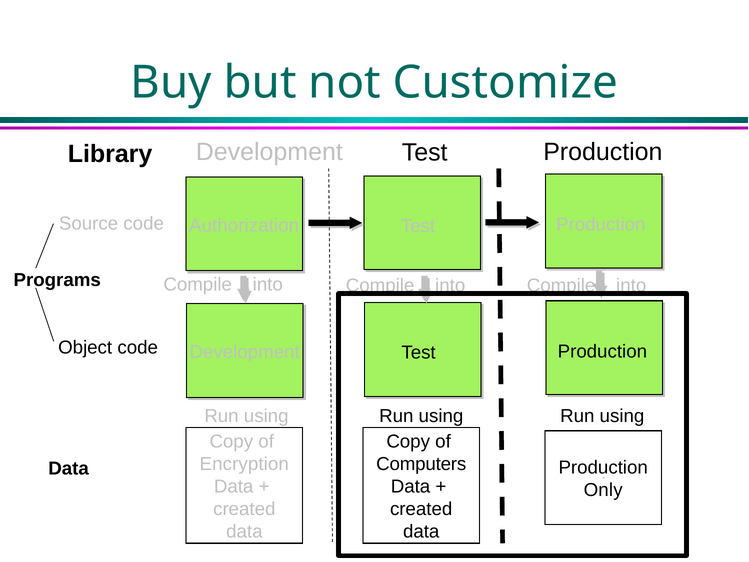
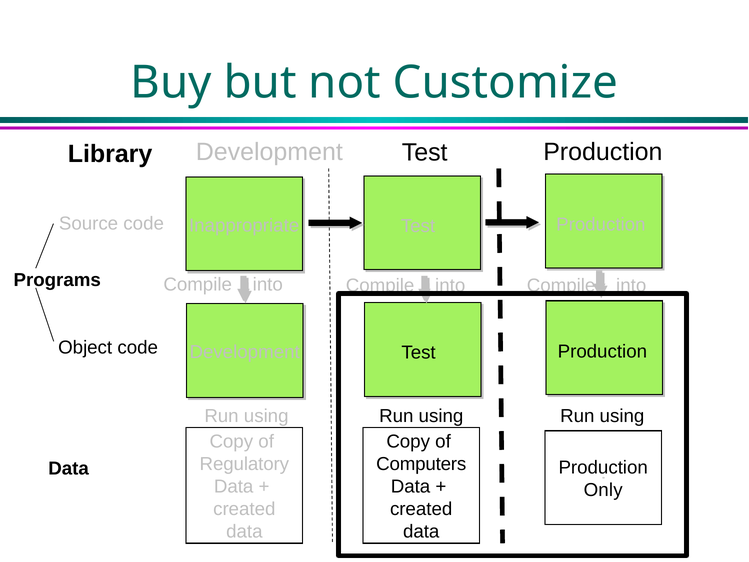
Authorization: Authorization -> Inappropriate
Encryption: Encryption -> Regulatory
